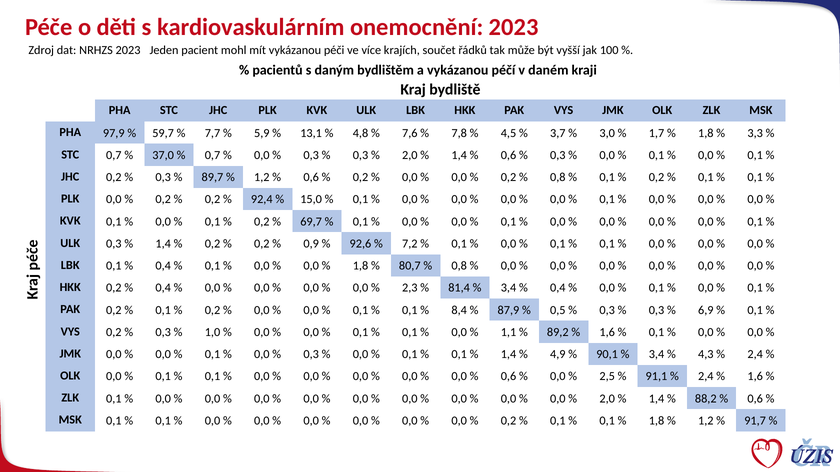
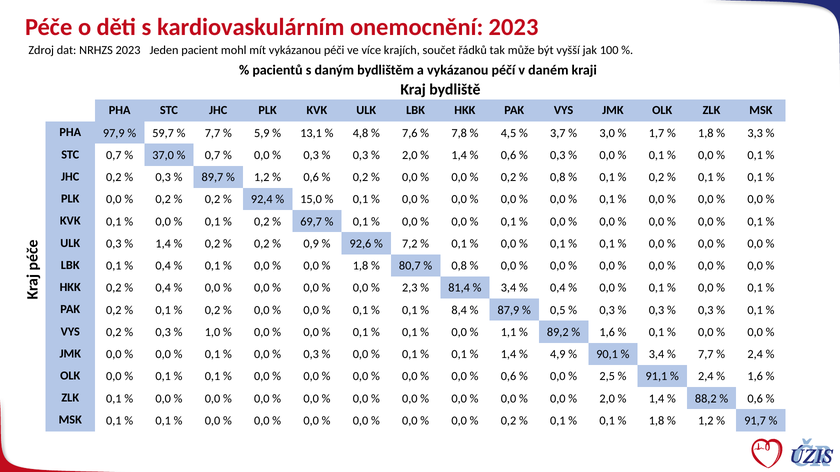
6,9 at (706, 310): 6,9 -> 0,3
4,3 at (706, 355): 4,3 -> 7,7
